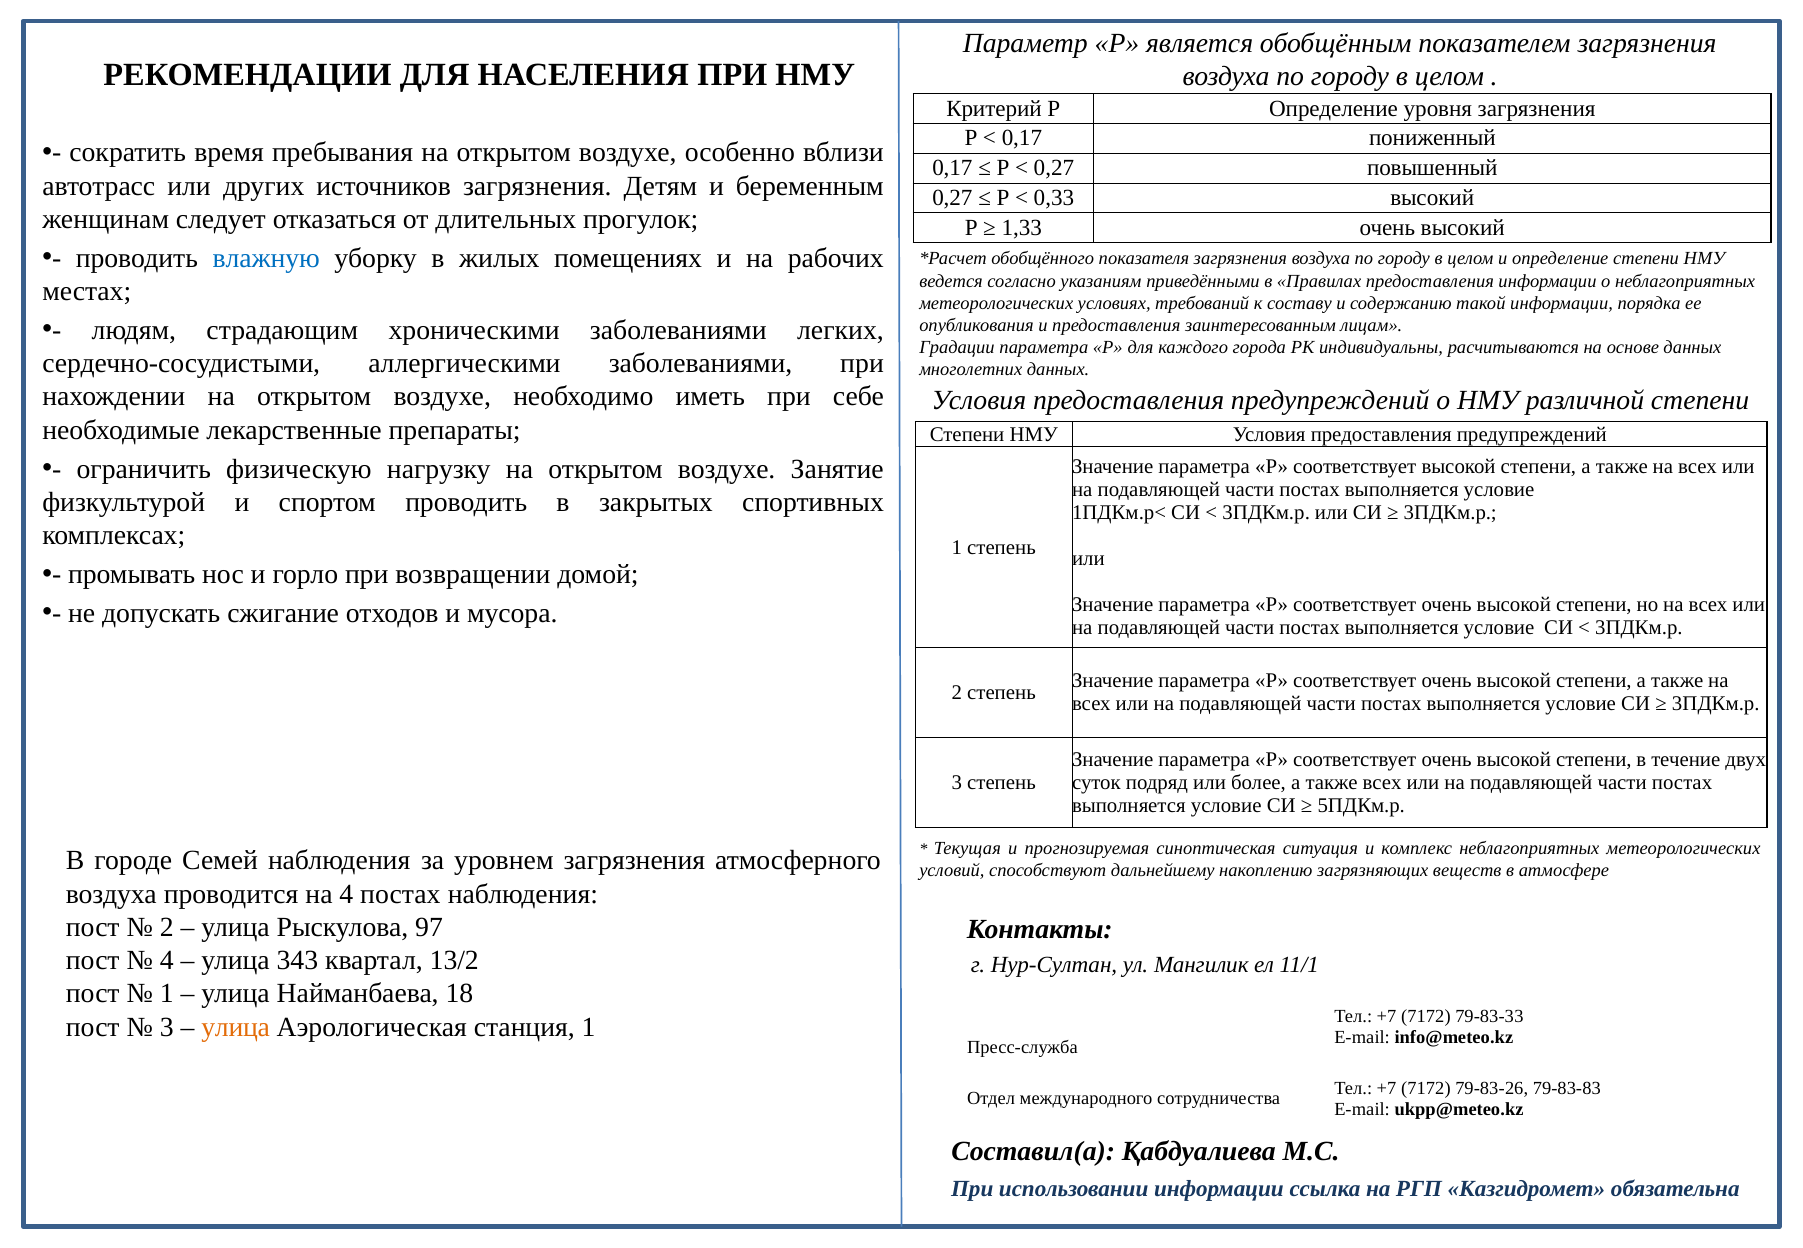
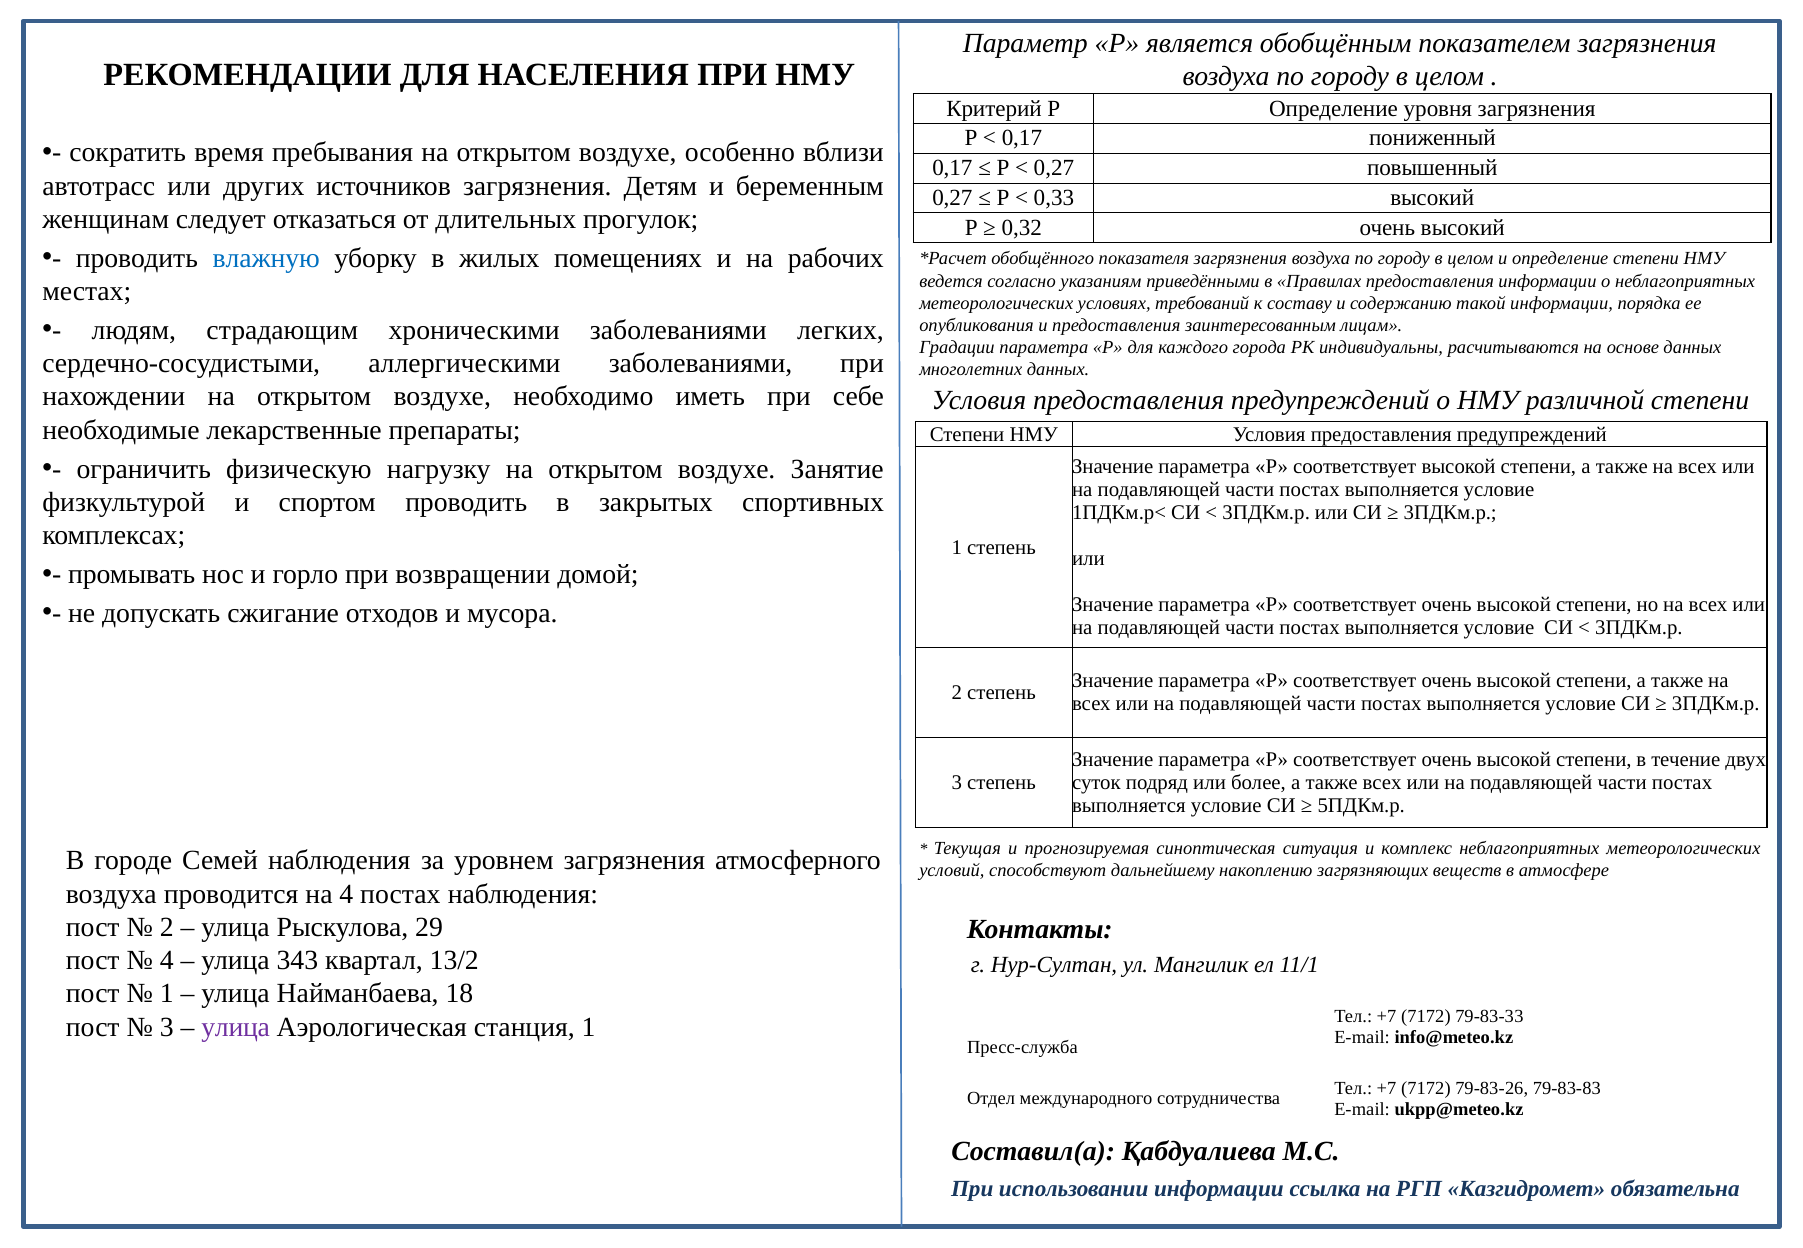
1,33: 1,33 -> 0,32
97: 97 -> 29
улица at (236, 1027) colour: orange -> purple
